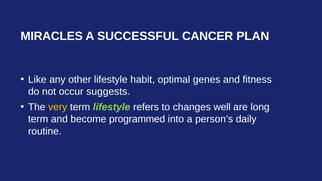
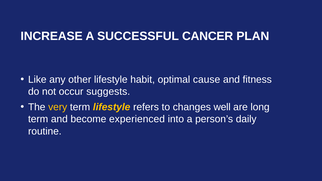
MIRACLES: MIRACLES -> INCREASE
genes: genes -> cause
lifestyle at (112, 107) colour: light green -> yellow
programmed: programmed -> experienced
